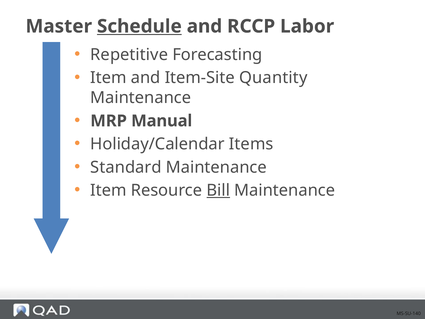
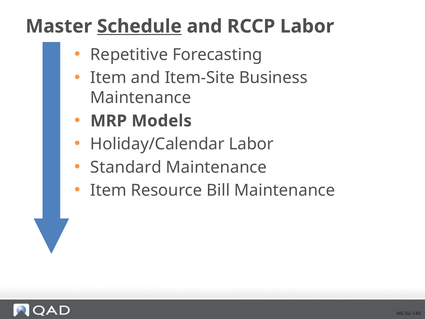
Quantity: Quantity -> Business
Manual: Manual -> Models
Holiday/Calendar Items: Items -> Labor
Bill underline: present -> none
